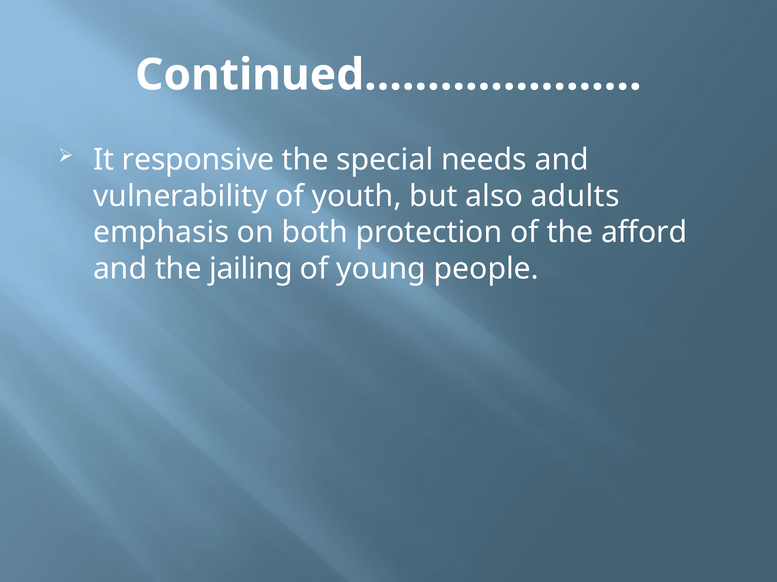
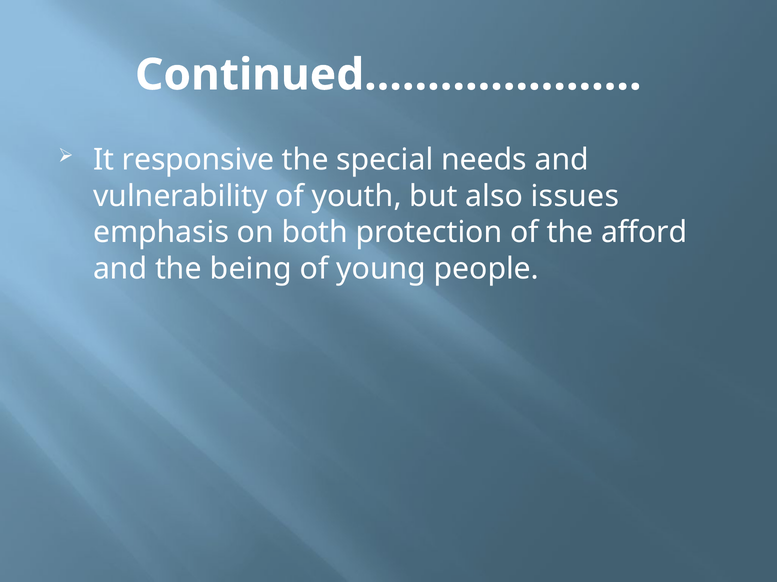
adults: adults -> issues
jailing: jailing -> being
